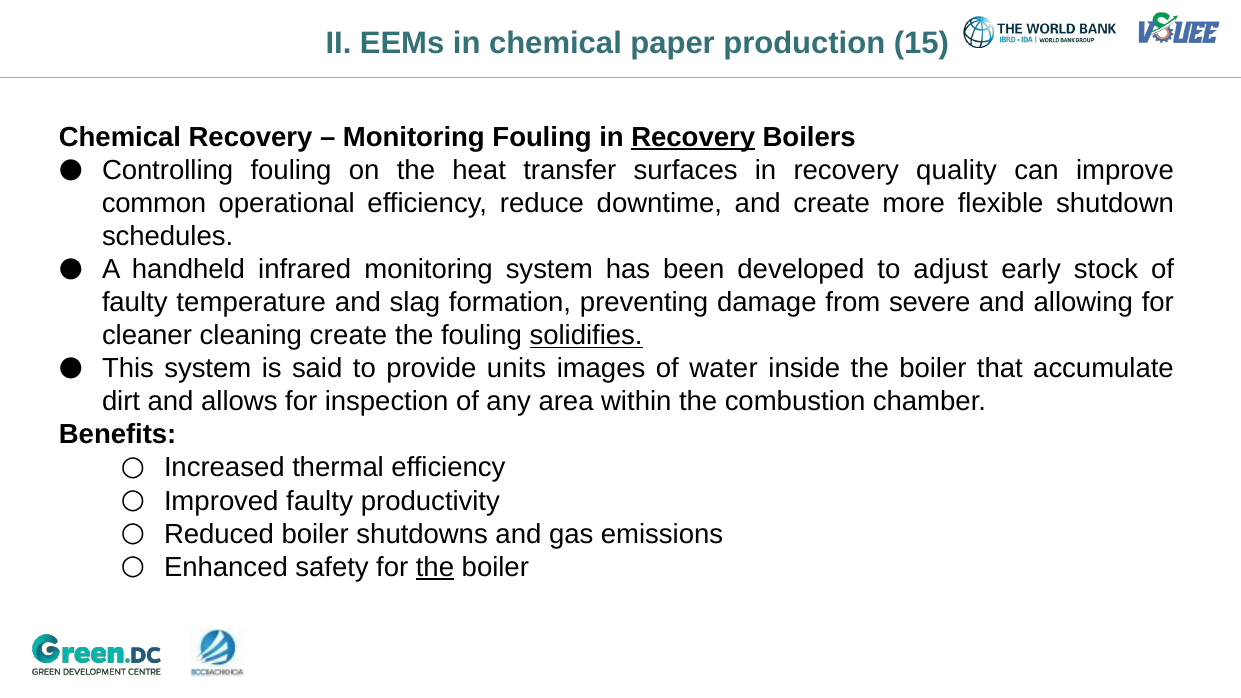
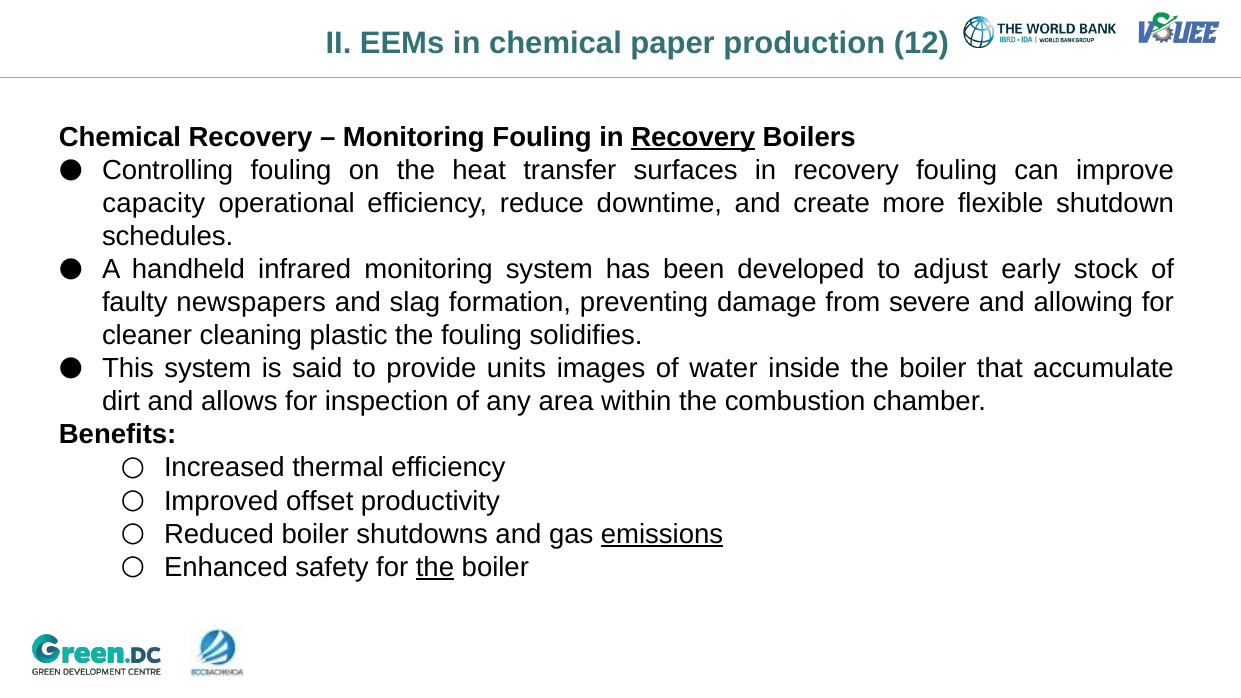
15: 15 -> 12
recovery quality: quality -> fouling
common: common -> capacity
temperature: temperature -> newspapers
cleaning create: create -> plastic
solidifies underline: present -> none
Improved faulty: faulty -> offset
emissions underline: none -> present
